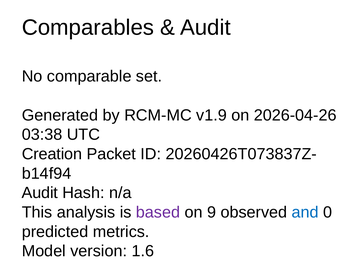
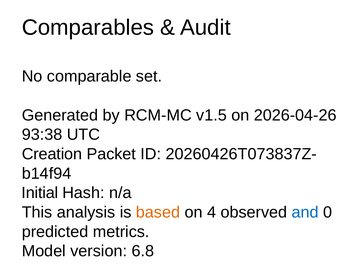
v1.9: v1.9 -> v1.5
03:38: 03:38 -> 93:38
Audit at (40, 193): Audit -> Initial
based colour: purple -> orange
9: 9 -> 4
1.6: 1.6 -> 6.8
